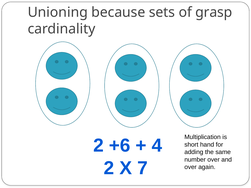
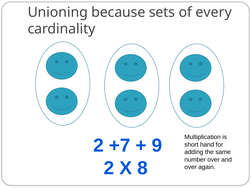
grasp: grasp -> every
+6: +6 -> +7
4: 4 -> 9
7: 7 -> 8
